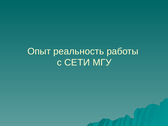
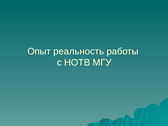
СЕТИ: СЕТИ -> НОТВ
